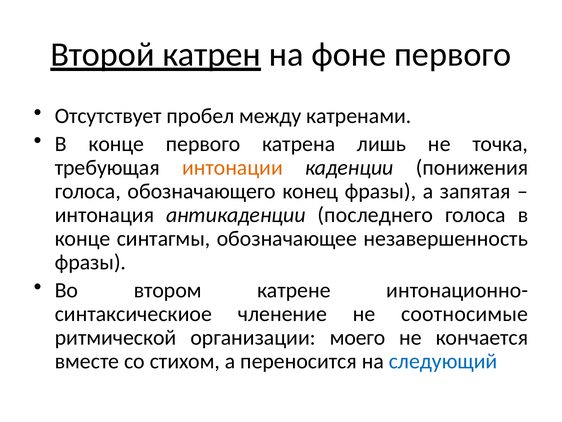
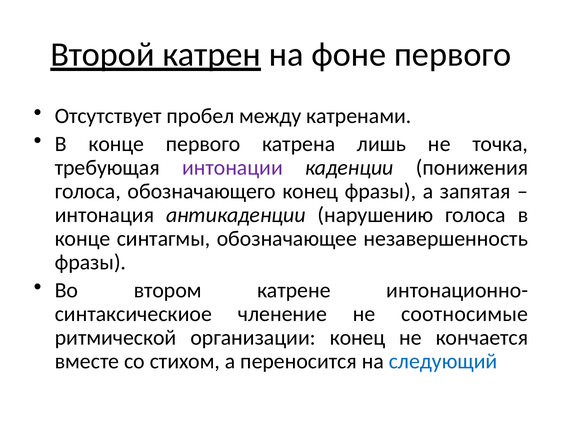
интонации colour: orange -> purple
последнего: последнего -> нарушению
организации моего: моего -> конец
